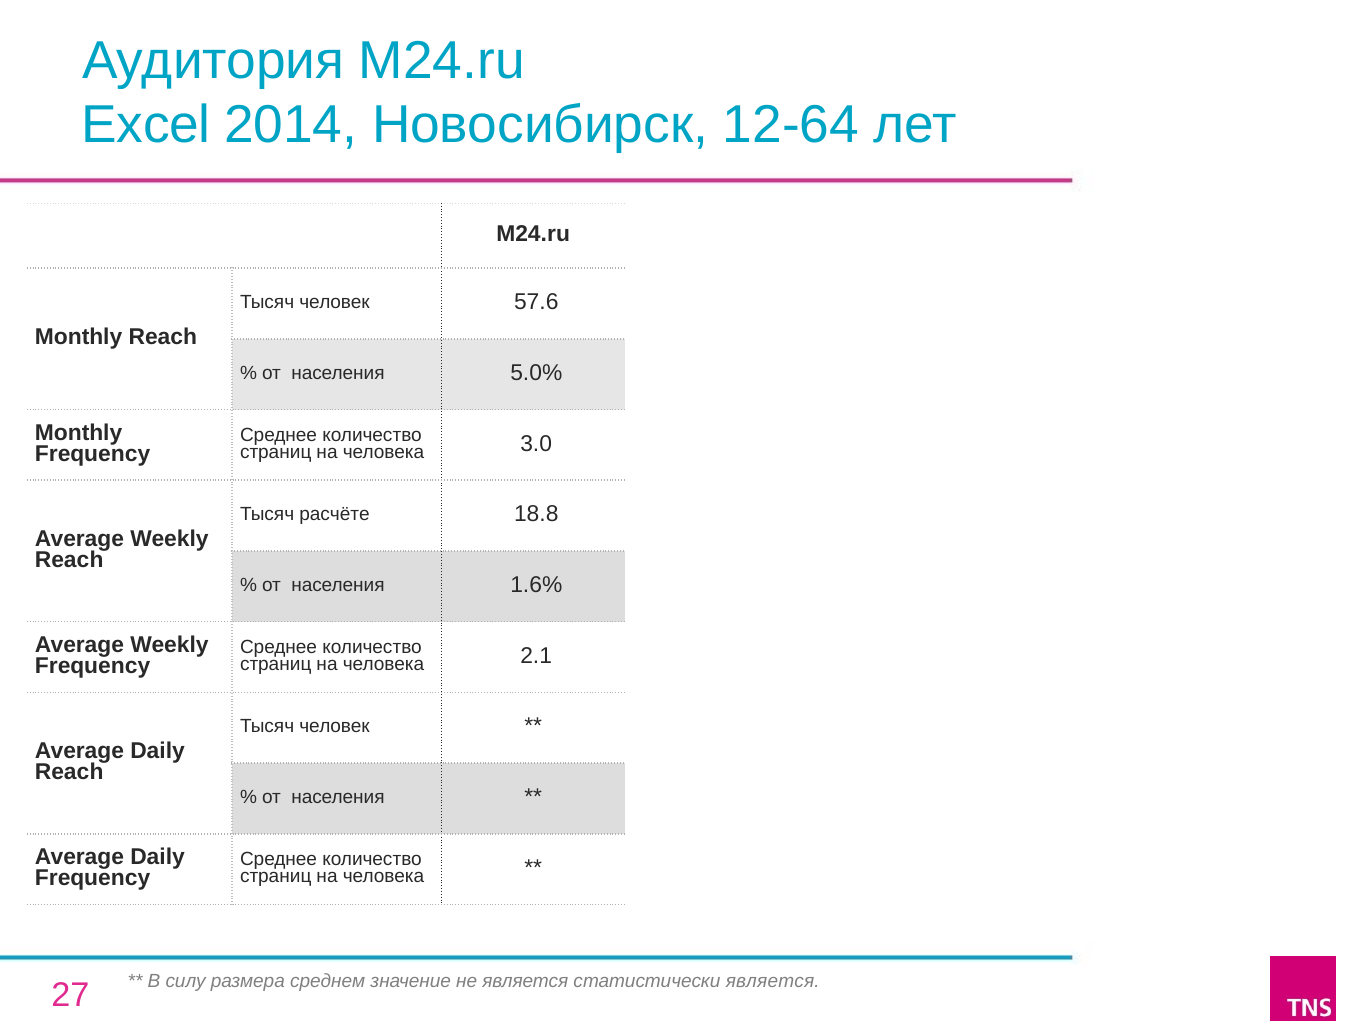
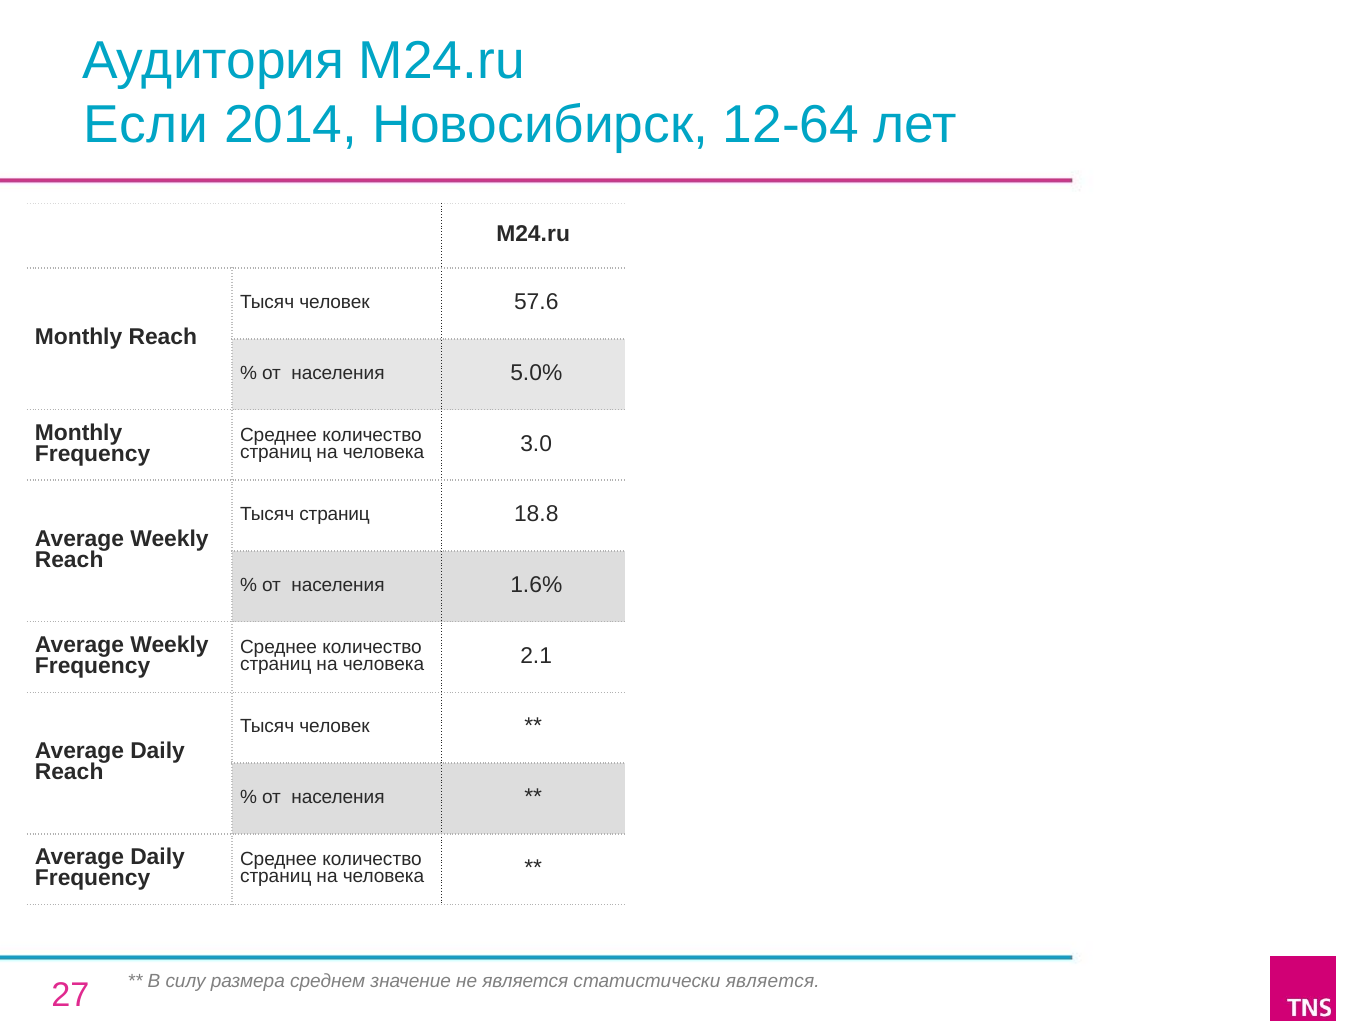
Excel: Excel -> Если
Тысяч расчёте: расчёте -> страниц
